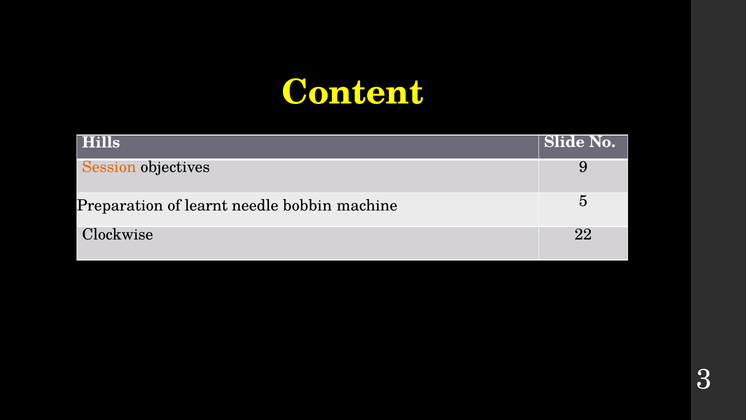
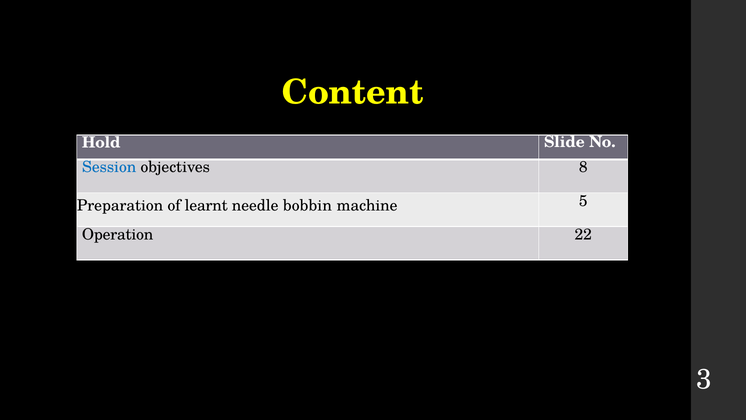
Hills: Hills -> Hold
Session colour: orange -> blue
9: 9 -> 8
Clockwise: Clockwise -> Operation
